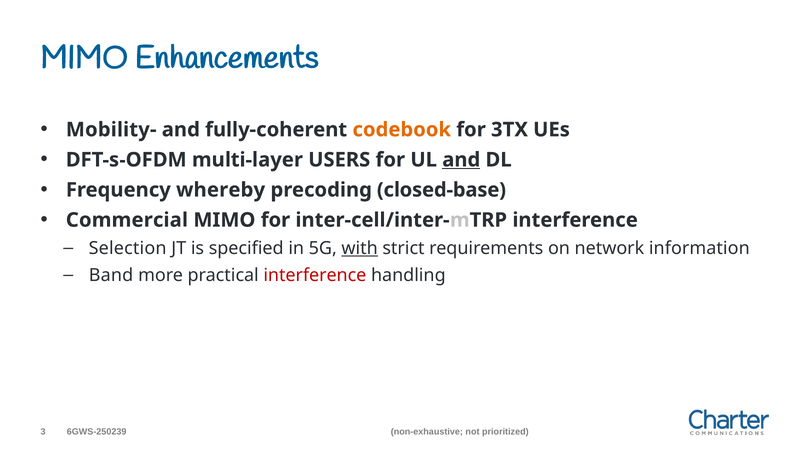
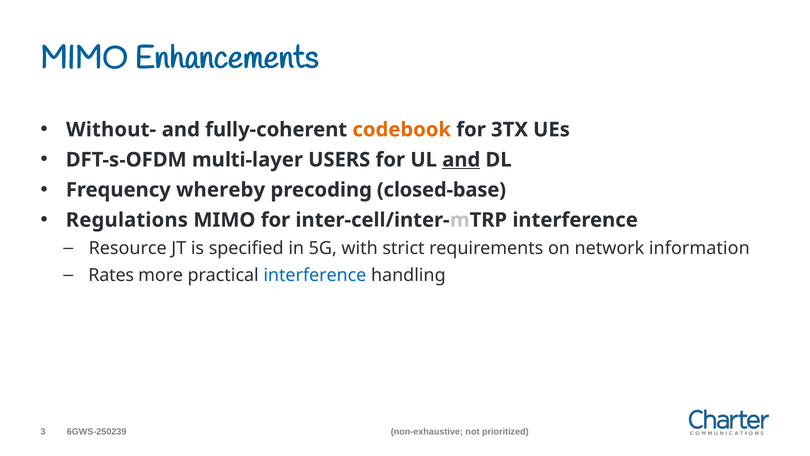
Mobility-: Mobility- -> Without-
Commercial: Commercial -> Regulations
Selection: Selection -> Resource
with underline: present -> none
Band: Band -> Rates
interference at (315, 275) colour: red -> blue
